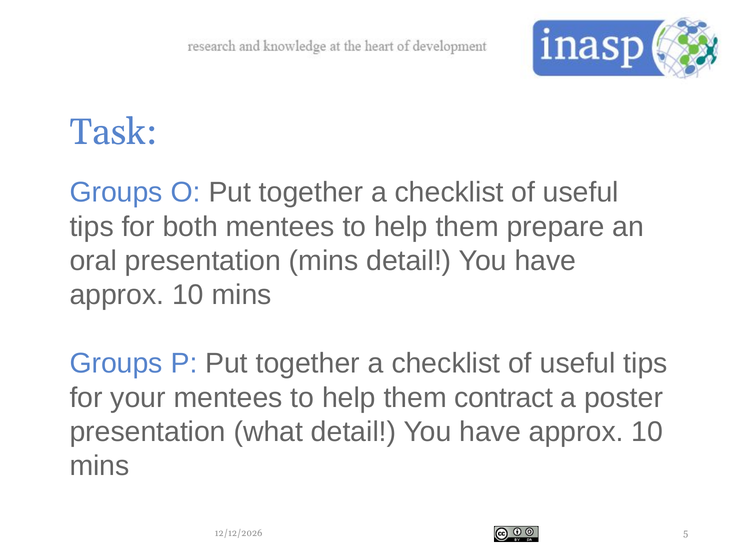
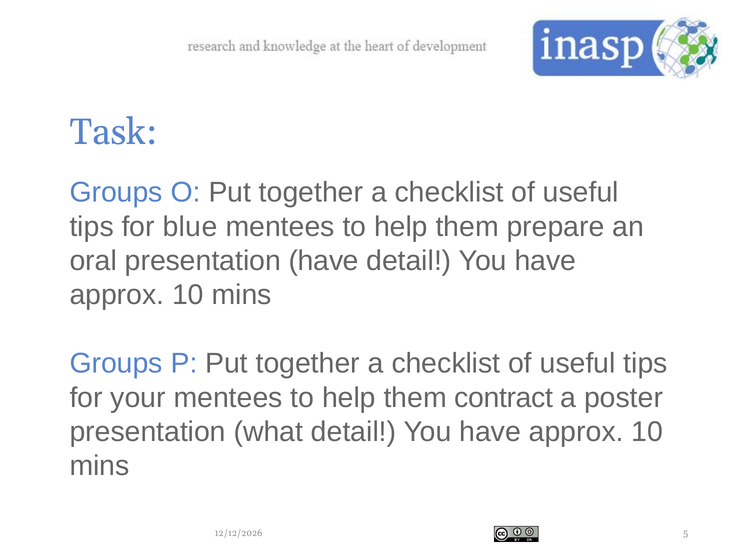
both: both -> blue
presentation mins: mins -> have
